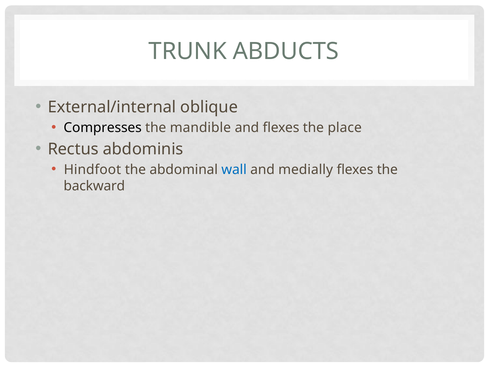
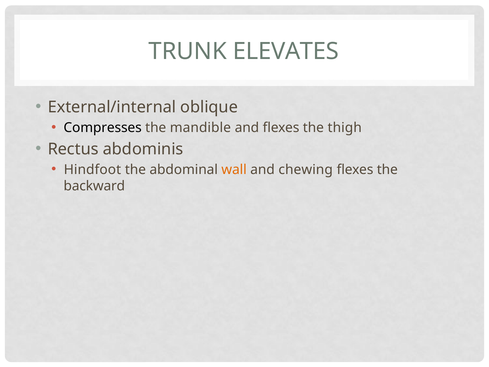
ABDUCTS: ABDUCTS -> ELEVATES
place: place -> thigh
wall colour: blue -> orange
medially: medially -> chewing
